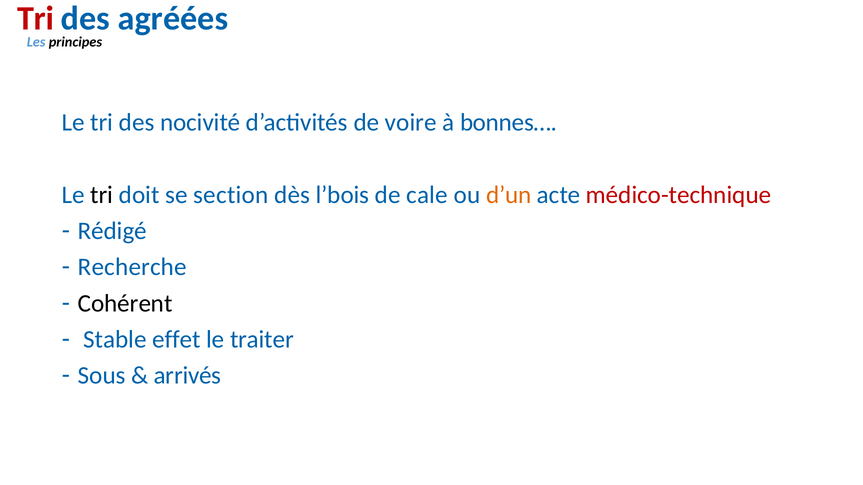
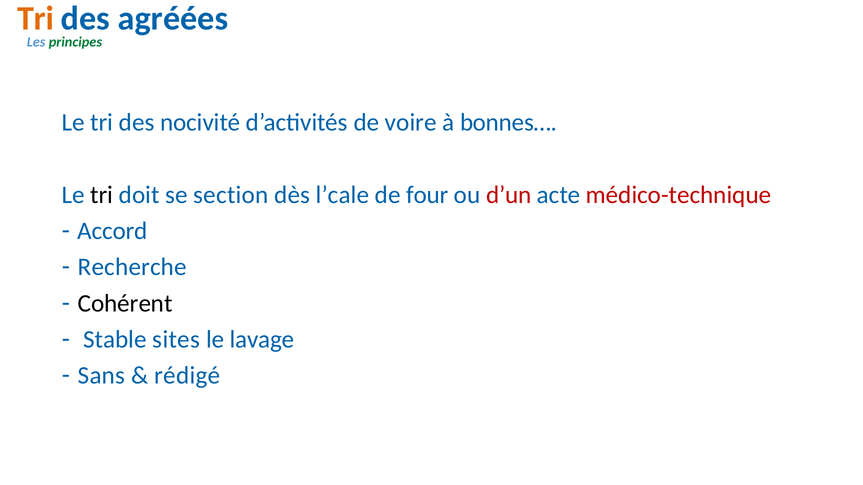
Tri at (36, 19) colour: red -> orange
principes colour: black -> green
l’bois: l’bois -> l’cale
cale: cale -> four
d’un colour: orange -> red
Rédigé: Rédigé -> Accord
effet: effet -> sites
traiter: traiter -> lavage
Sous: Sous -> Sans
arrivés: arrivés -> rédigé
